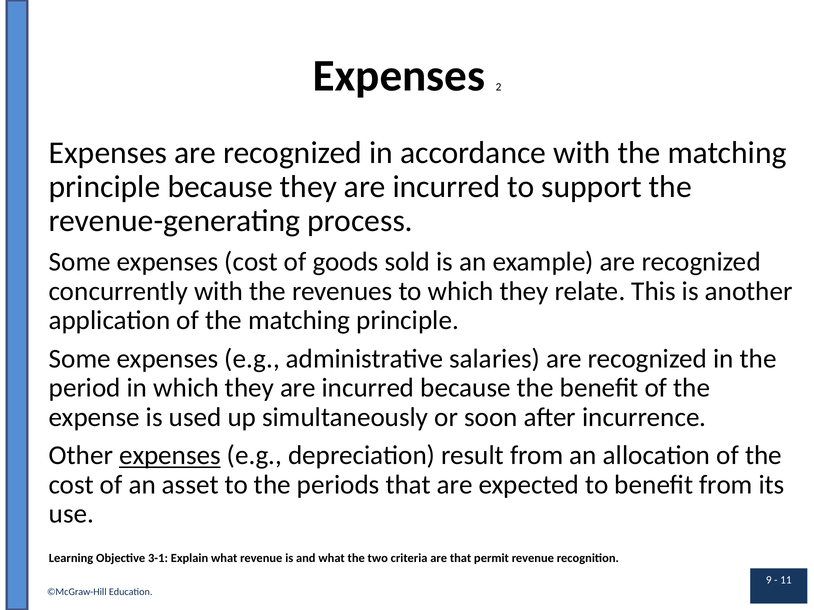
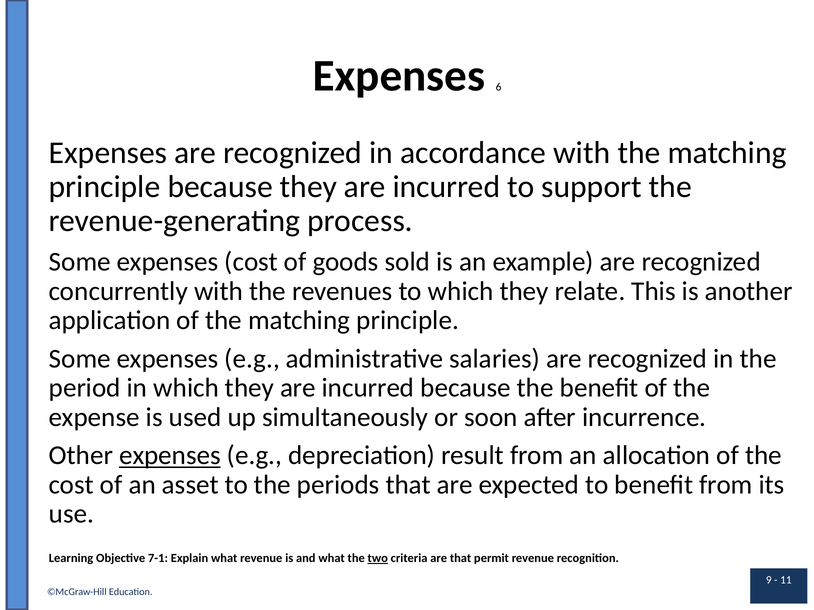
2: 2 -> 6
3-1: 3-1 -> 7-1
two underline: none -> present
